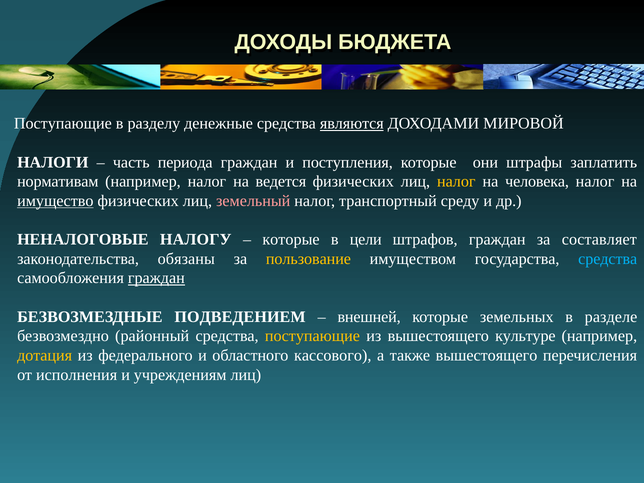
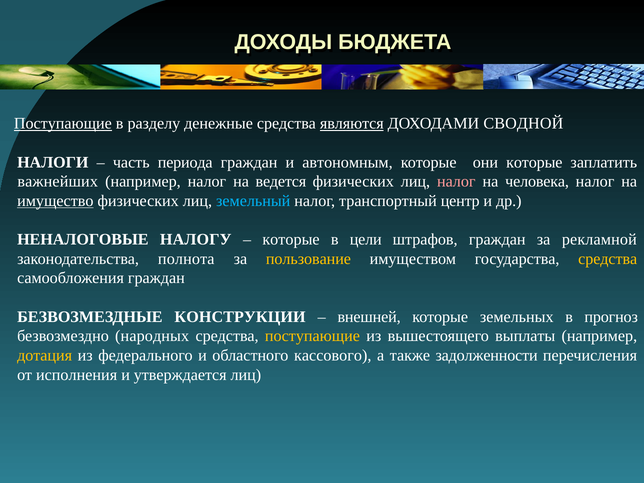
Поступающие at (63, 124) underline: none -> present
МИРОВОЙ: МИРОВОЙ -> СВОДНОЙ
поступления: поступления -> автономным
они штрафы: штрафы -> которые
нормативам: нормативам -> важнейших
налог at (456, 182) colour: yellow -> pink
земельный colour: pink -> light blue
среду: среду -> центр
составляет: составляет -> рекламной
обязаны: обязаны -> полнота
средства at (608, 259) colour: light blue -> yellow
граждан at (156, 278) underline: present -> none
ПОДВЕДЕНИЕМ: ПОДВЕДЕНИЕМ -> КОНСТРУКЦИИ
разделе: разделе -> прогноз
районный: районный -> народных
культуре: культуре -> выплаты
также вышестоящего: вышестоящего -> задолженности
учреждениям: учреждениям -> утверждается
